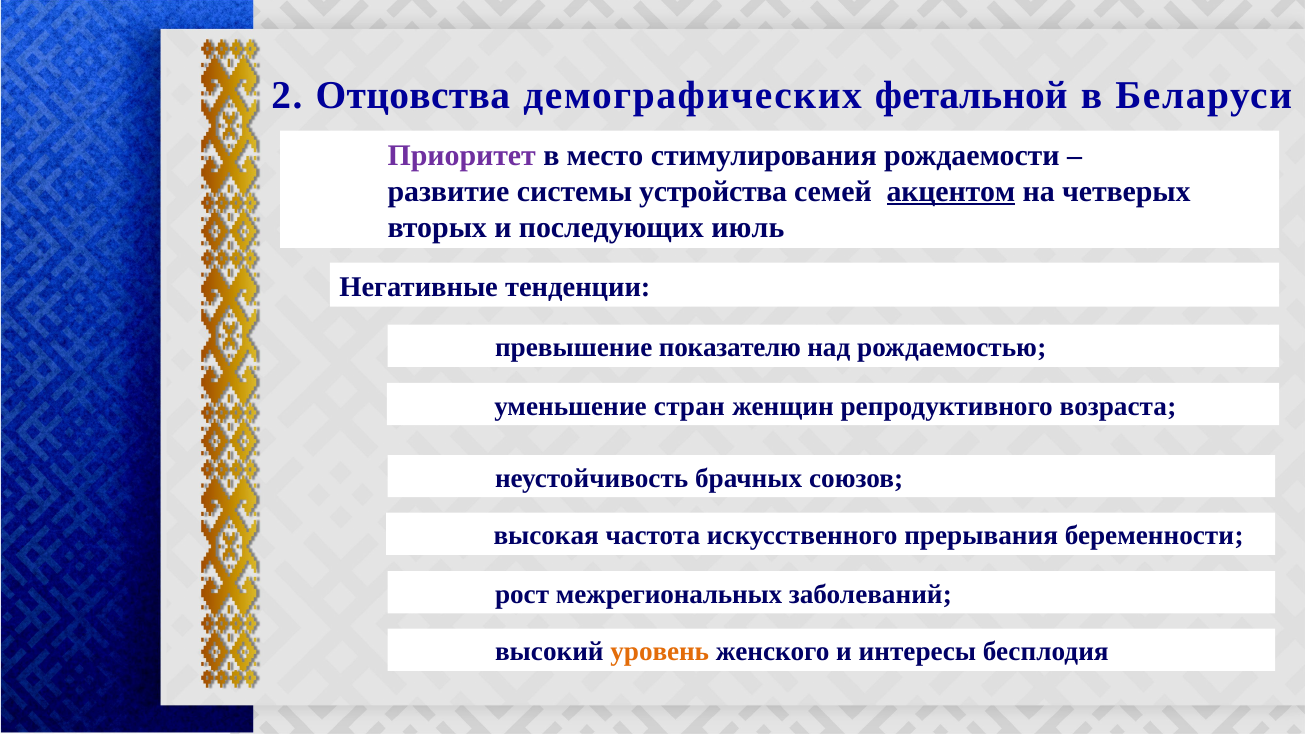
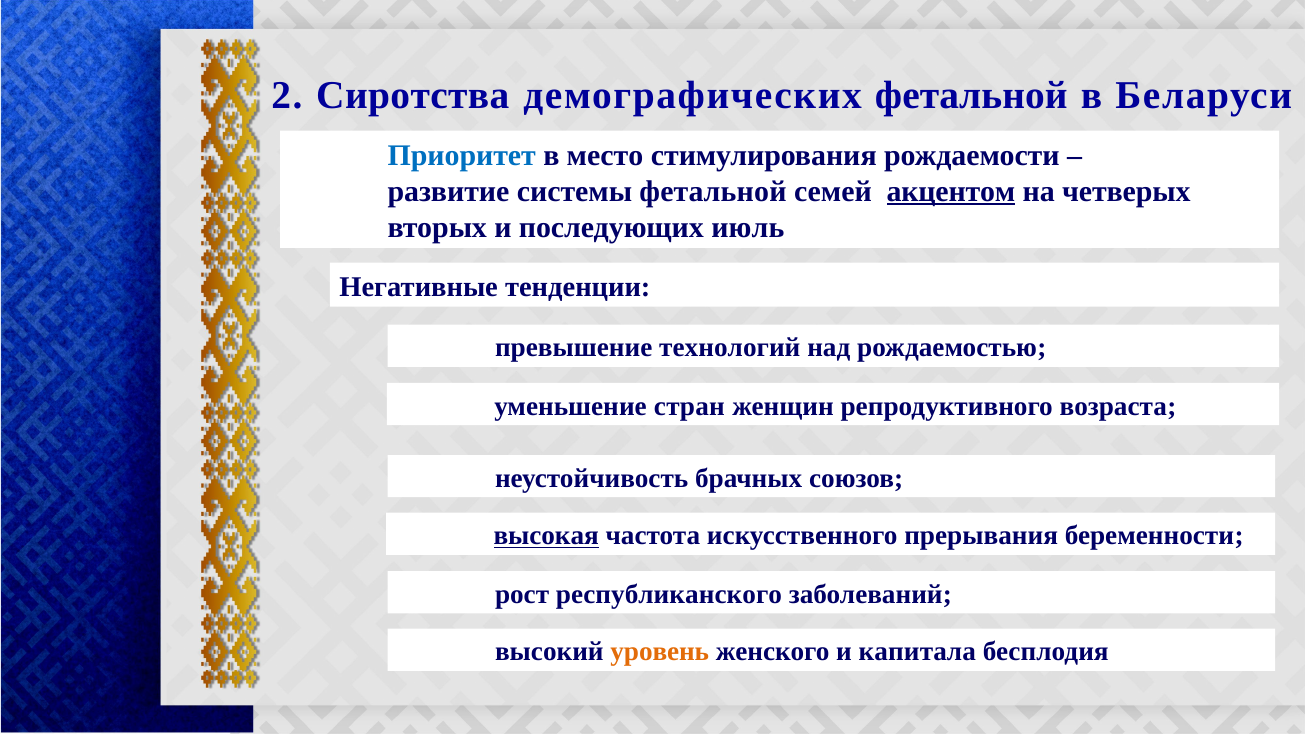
Отцовства: Отцовства -> Сиротства
Приоритет colour: purple -> blue
системы устройства: устройства -> фетальной
показателю: показателю -> технологий
высокая underline: none -> present
межрегиональных: межрегиональных -> республиканского
интересы: интересы -> капитала
